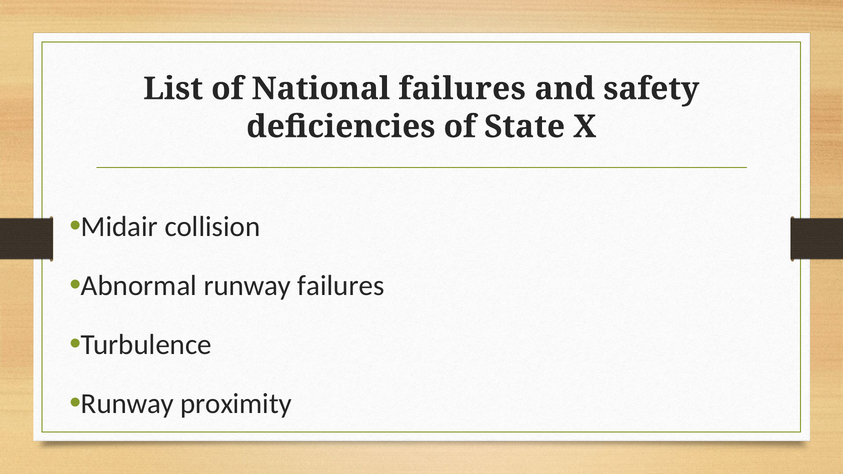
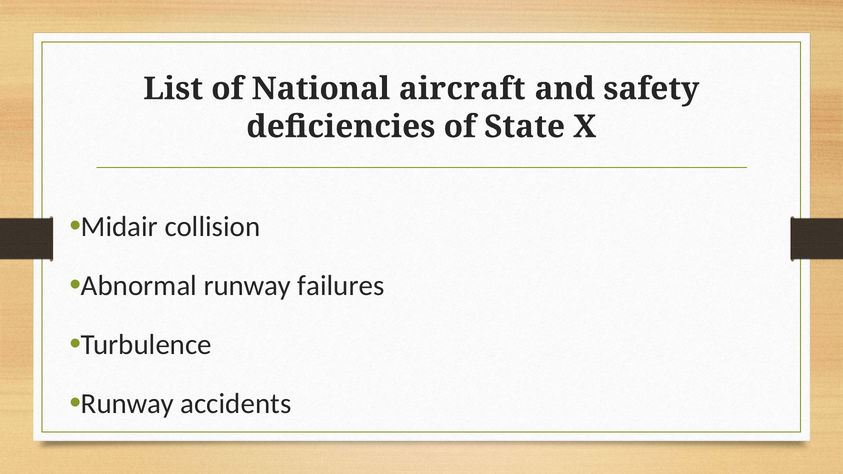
National failures: failures -> aircraft
proximity: proximity -> accidents
